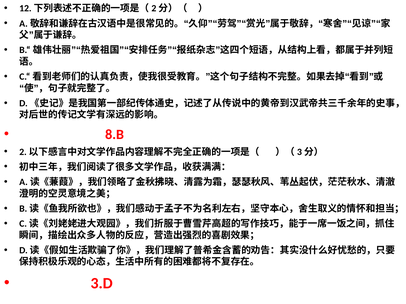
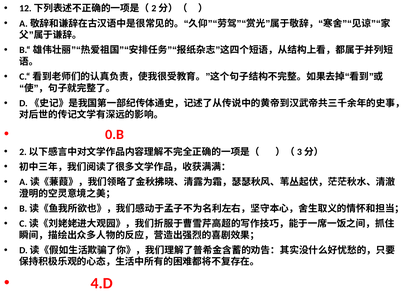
8.B: 8.B -> 0.B
3.D: 3.D -> 4.D
